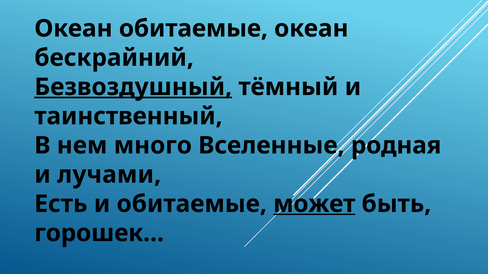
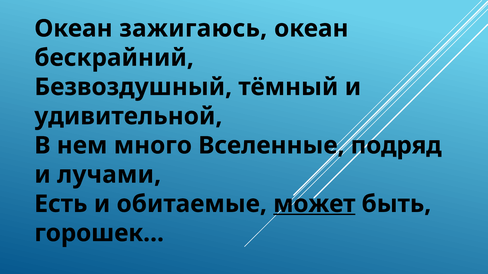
Океан обитаемые: обитаемые -> зажигаюсь
Безвоздушный underline: present -> none
таинственный: таинственный -> удивительной
родная: родная -> подряд
